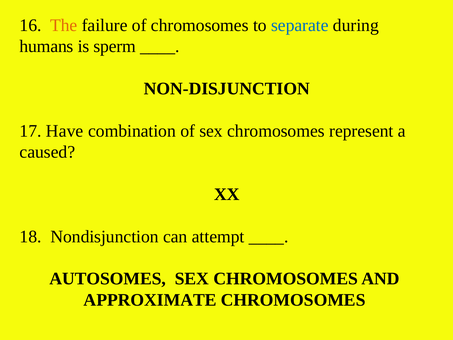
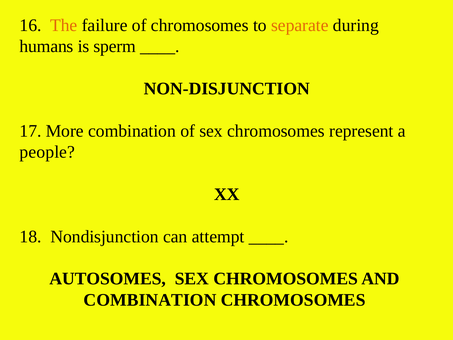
separate colour: blue -> orange
Have: Have -> More
caused: caused -> people
APPROXIMATE at (150, 300): APPROXIMATE -> COMBINATION
